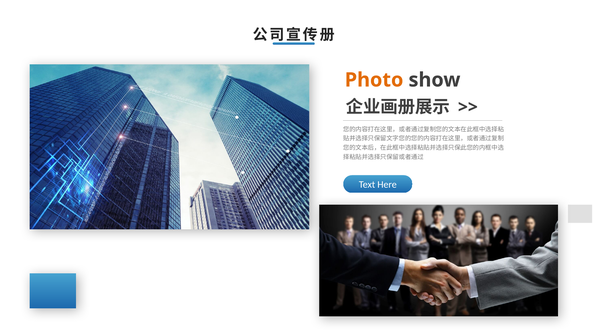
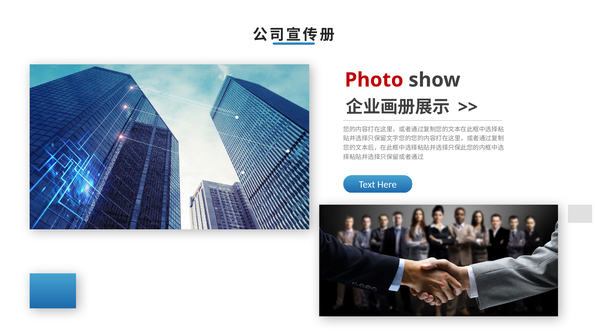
Photo colour: orange -> red
